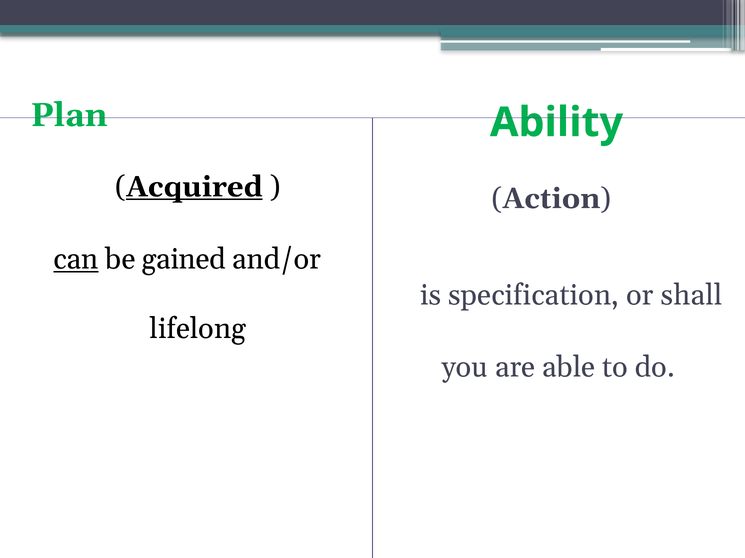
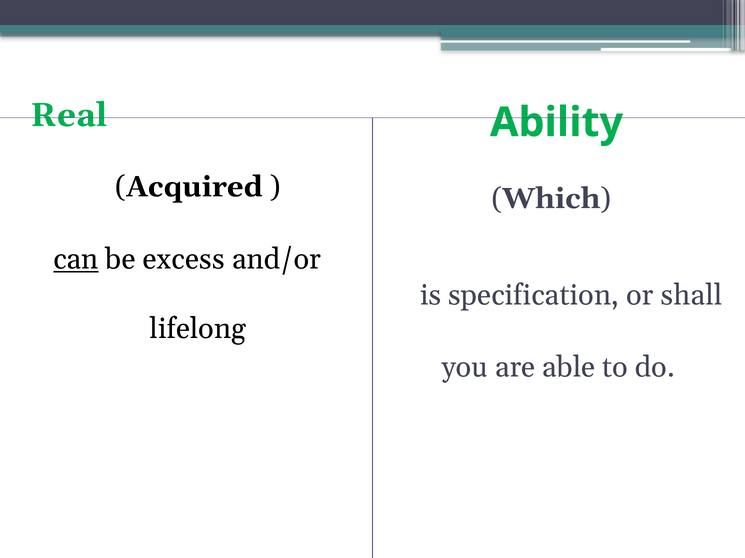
Plan: Plan -> Real
Acquired underline: present -> none
Action: Action -> Which
gained: gained -> excess
